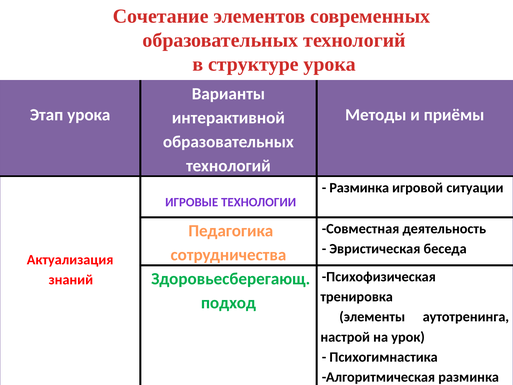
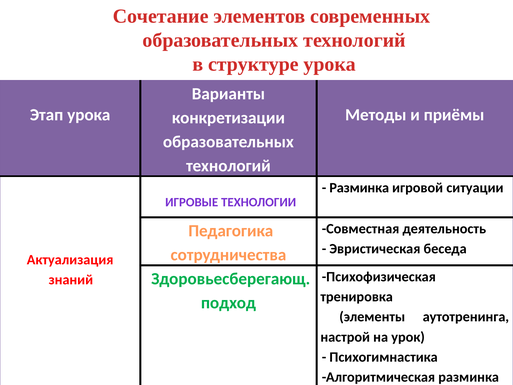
интерактивной: интерактивной -> конкретизации
